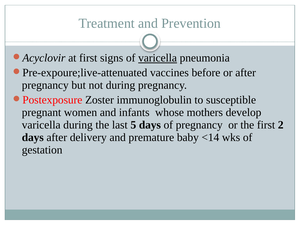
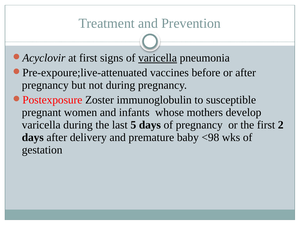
<14: <14 -> <98
